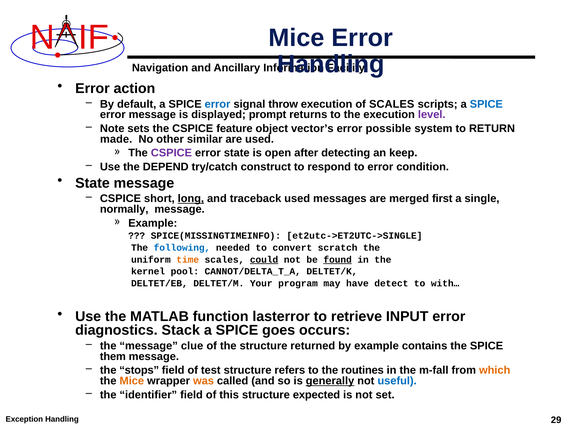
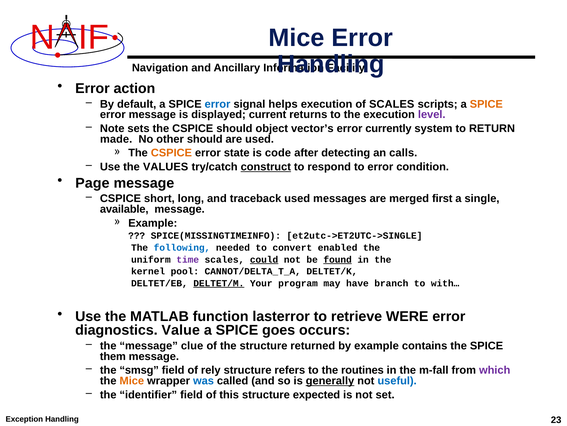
throw: throw -> helps
SPICE at (486, 104) colour: blue -> orange
prompt: prompt -> current
CSPICE feature: feature -> should
possible: possible -> currently
other similar: similar -> should
CSPICE at (171, 153) colour: purple -> orange
open: open -> code
keep: keep -> calls
DEPEND: DEPEND -> VALUES
construct underline: none -> present
State at (92, 183): State -> Page
long underline: present -> none
normally: normally -> available
scratch: scratch -> enabled
time colour: orange -> purple
DELTET/M underline: none -> present
detect: detect -> branch
INPUT: INPUT -> WERE
Stack: Stack -> Value
stops: stops -> smsg
test: test -> rely
which colour: orange -> purple
was colour: orange -> blue
29: 29 -> 23
